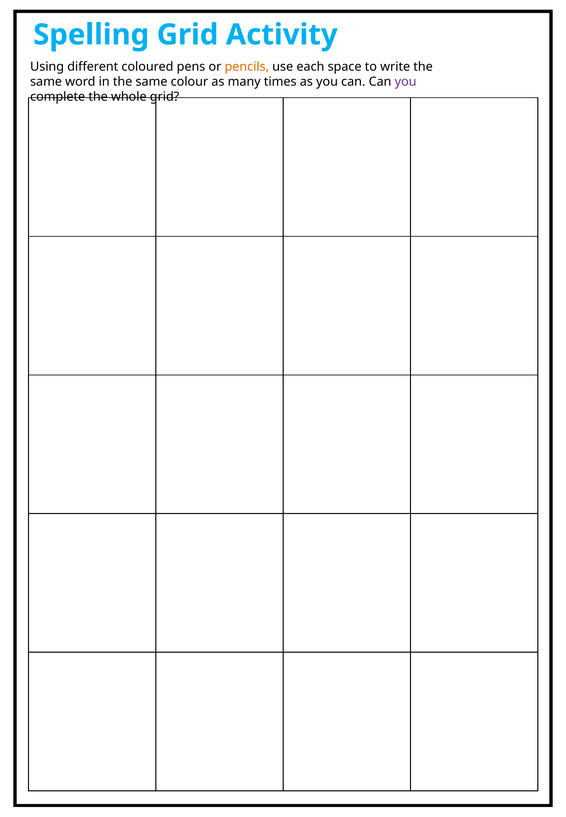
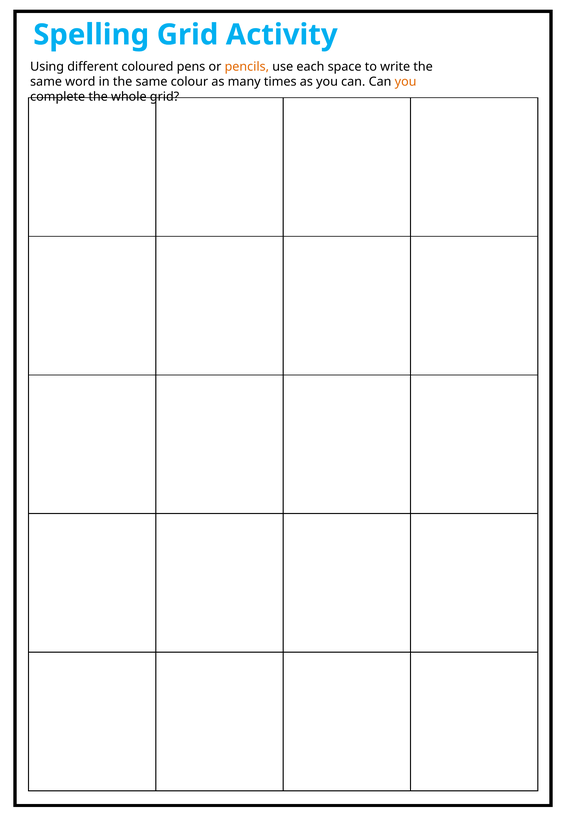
you at (406, 82) colour: purple -> orange
